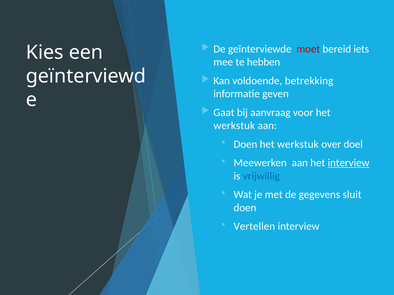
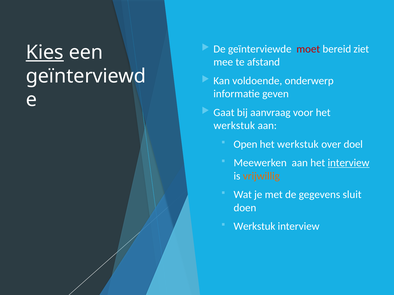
iets: iets -> ziet
Kies underline: none -> present
hebben: hebben -> afstand
betrekking: betrekking -> onderwerp
Doen at (245, 144): Doen -> Open
vrijwillig colour: blue -> orange
Vertellen at (254, 227): Vertellen -> Werkstuk
